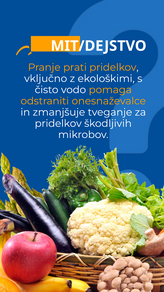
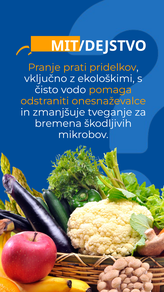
pridelkov at (58, 123): pridelkov -> bremena
